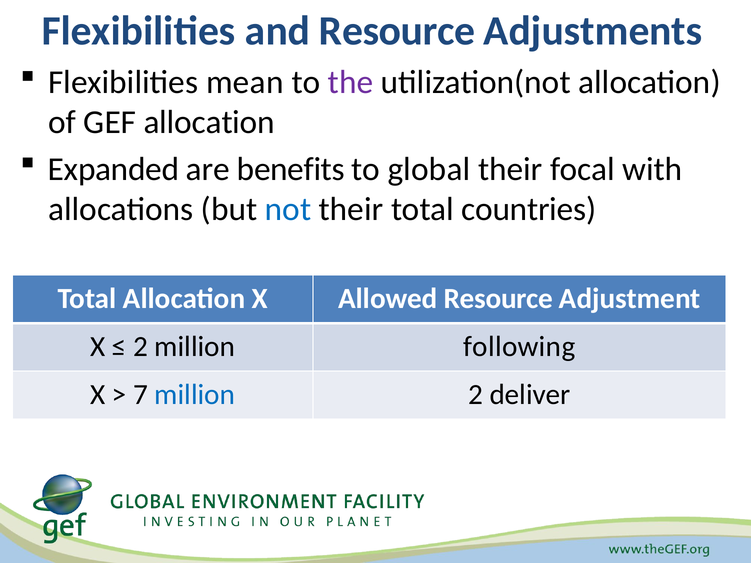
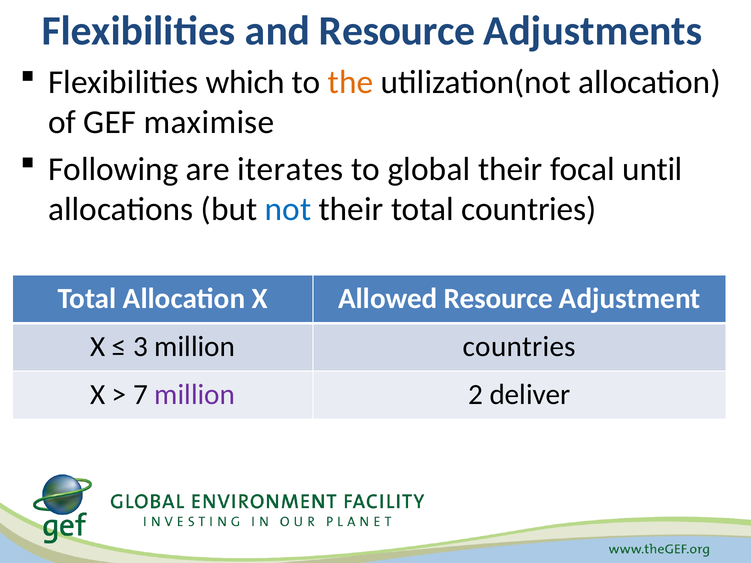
mean: mean -> which
the colour: purple -> orange
GEF allocation: allocation -> maximise
Expanded: Expanded -> Following
benefits: benefits -> iterates
with: with -> until
2 at (140, 347): 2 -> 3
million following: following -> countries
million at (195, 395) colour: blue -> purple
